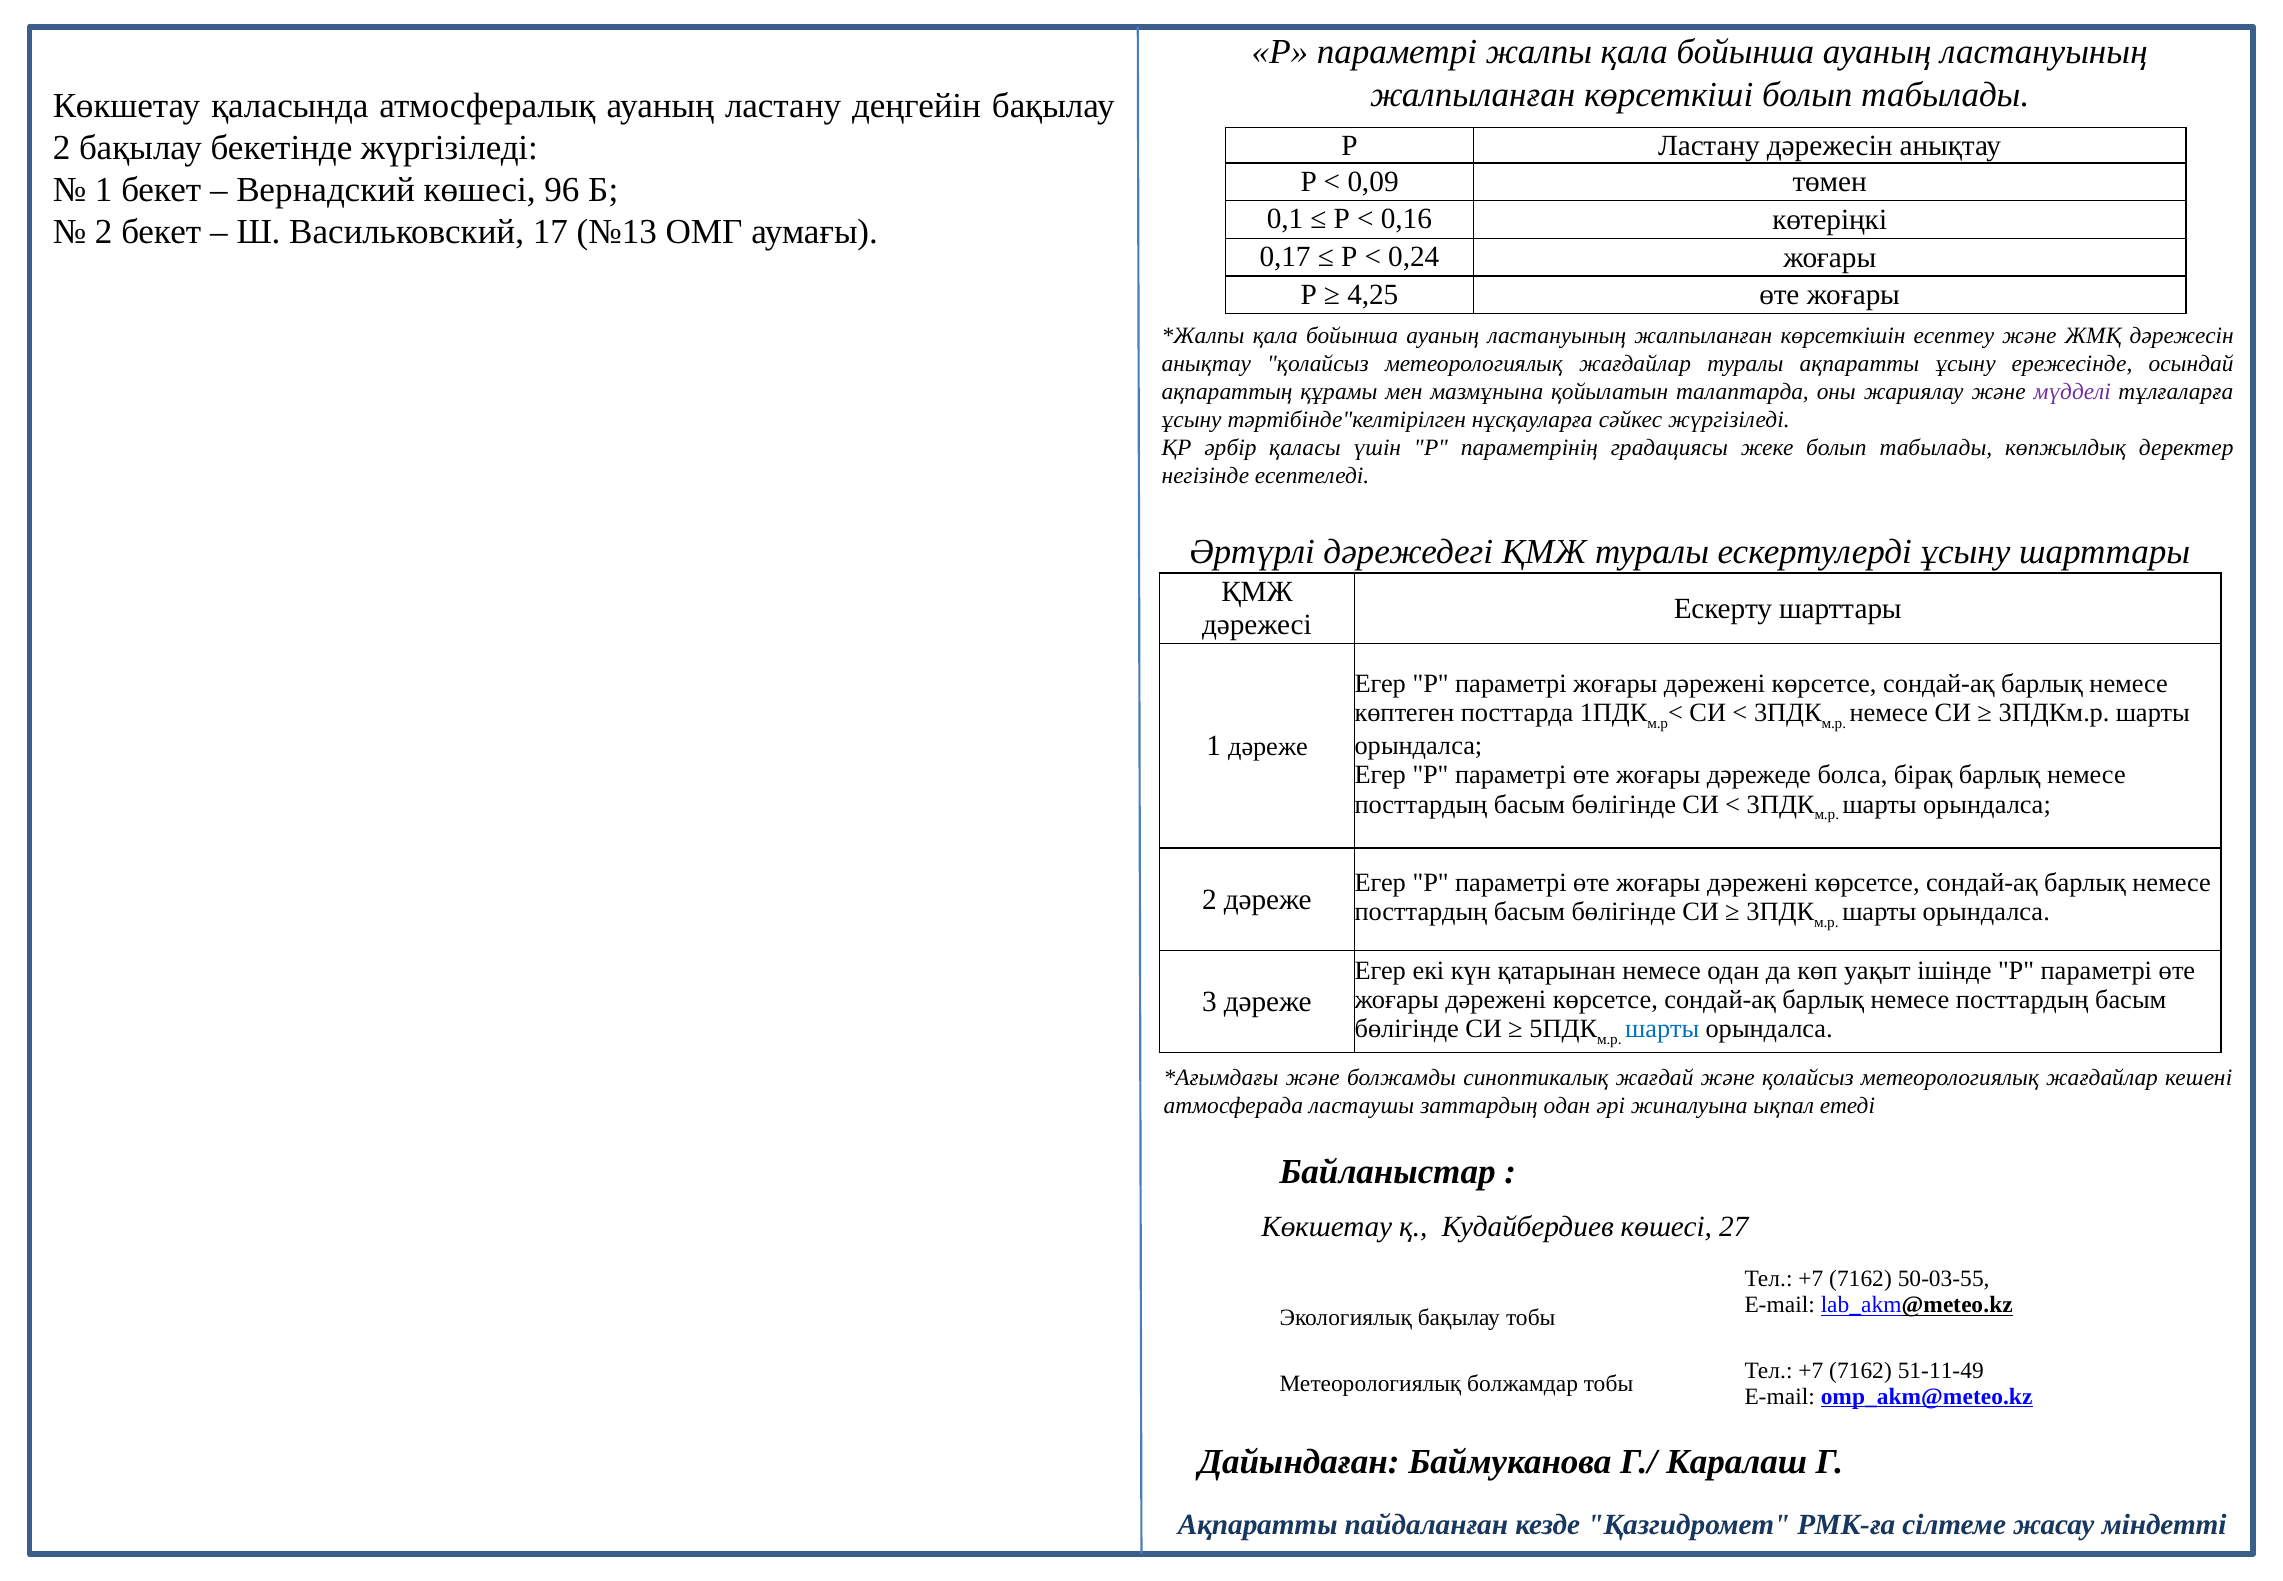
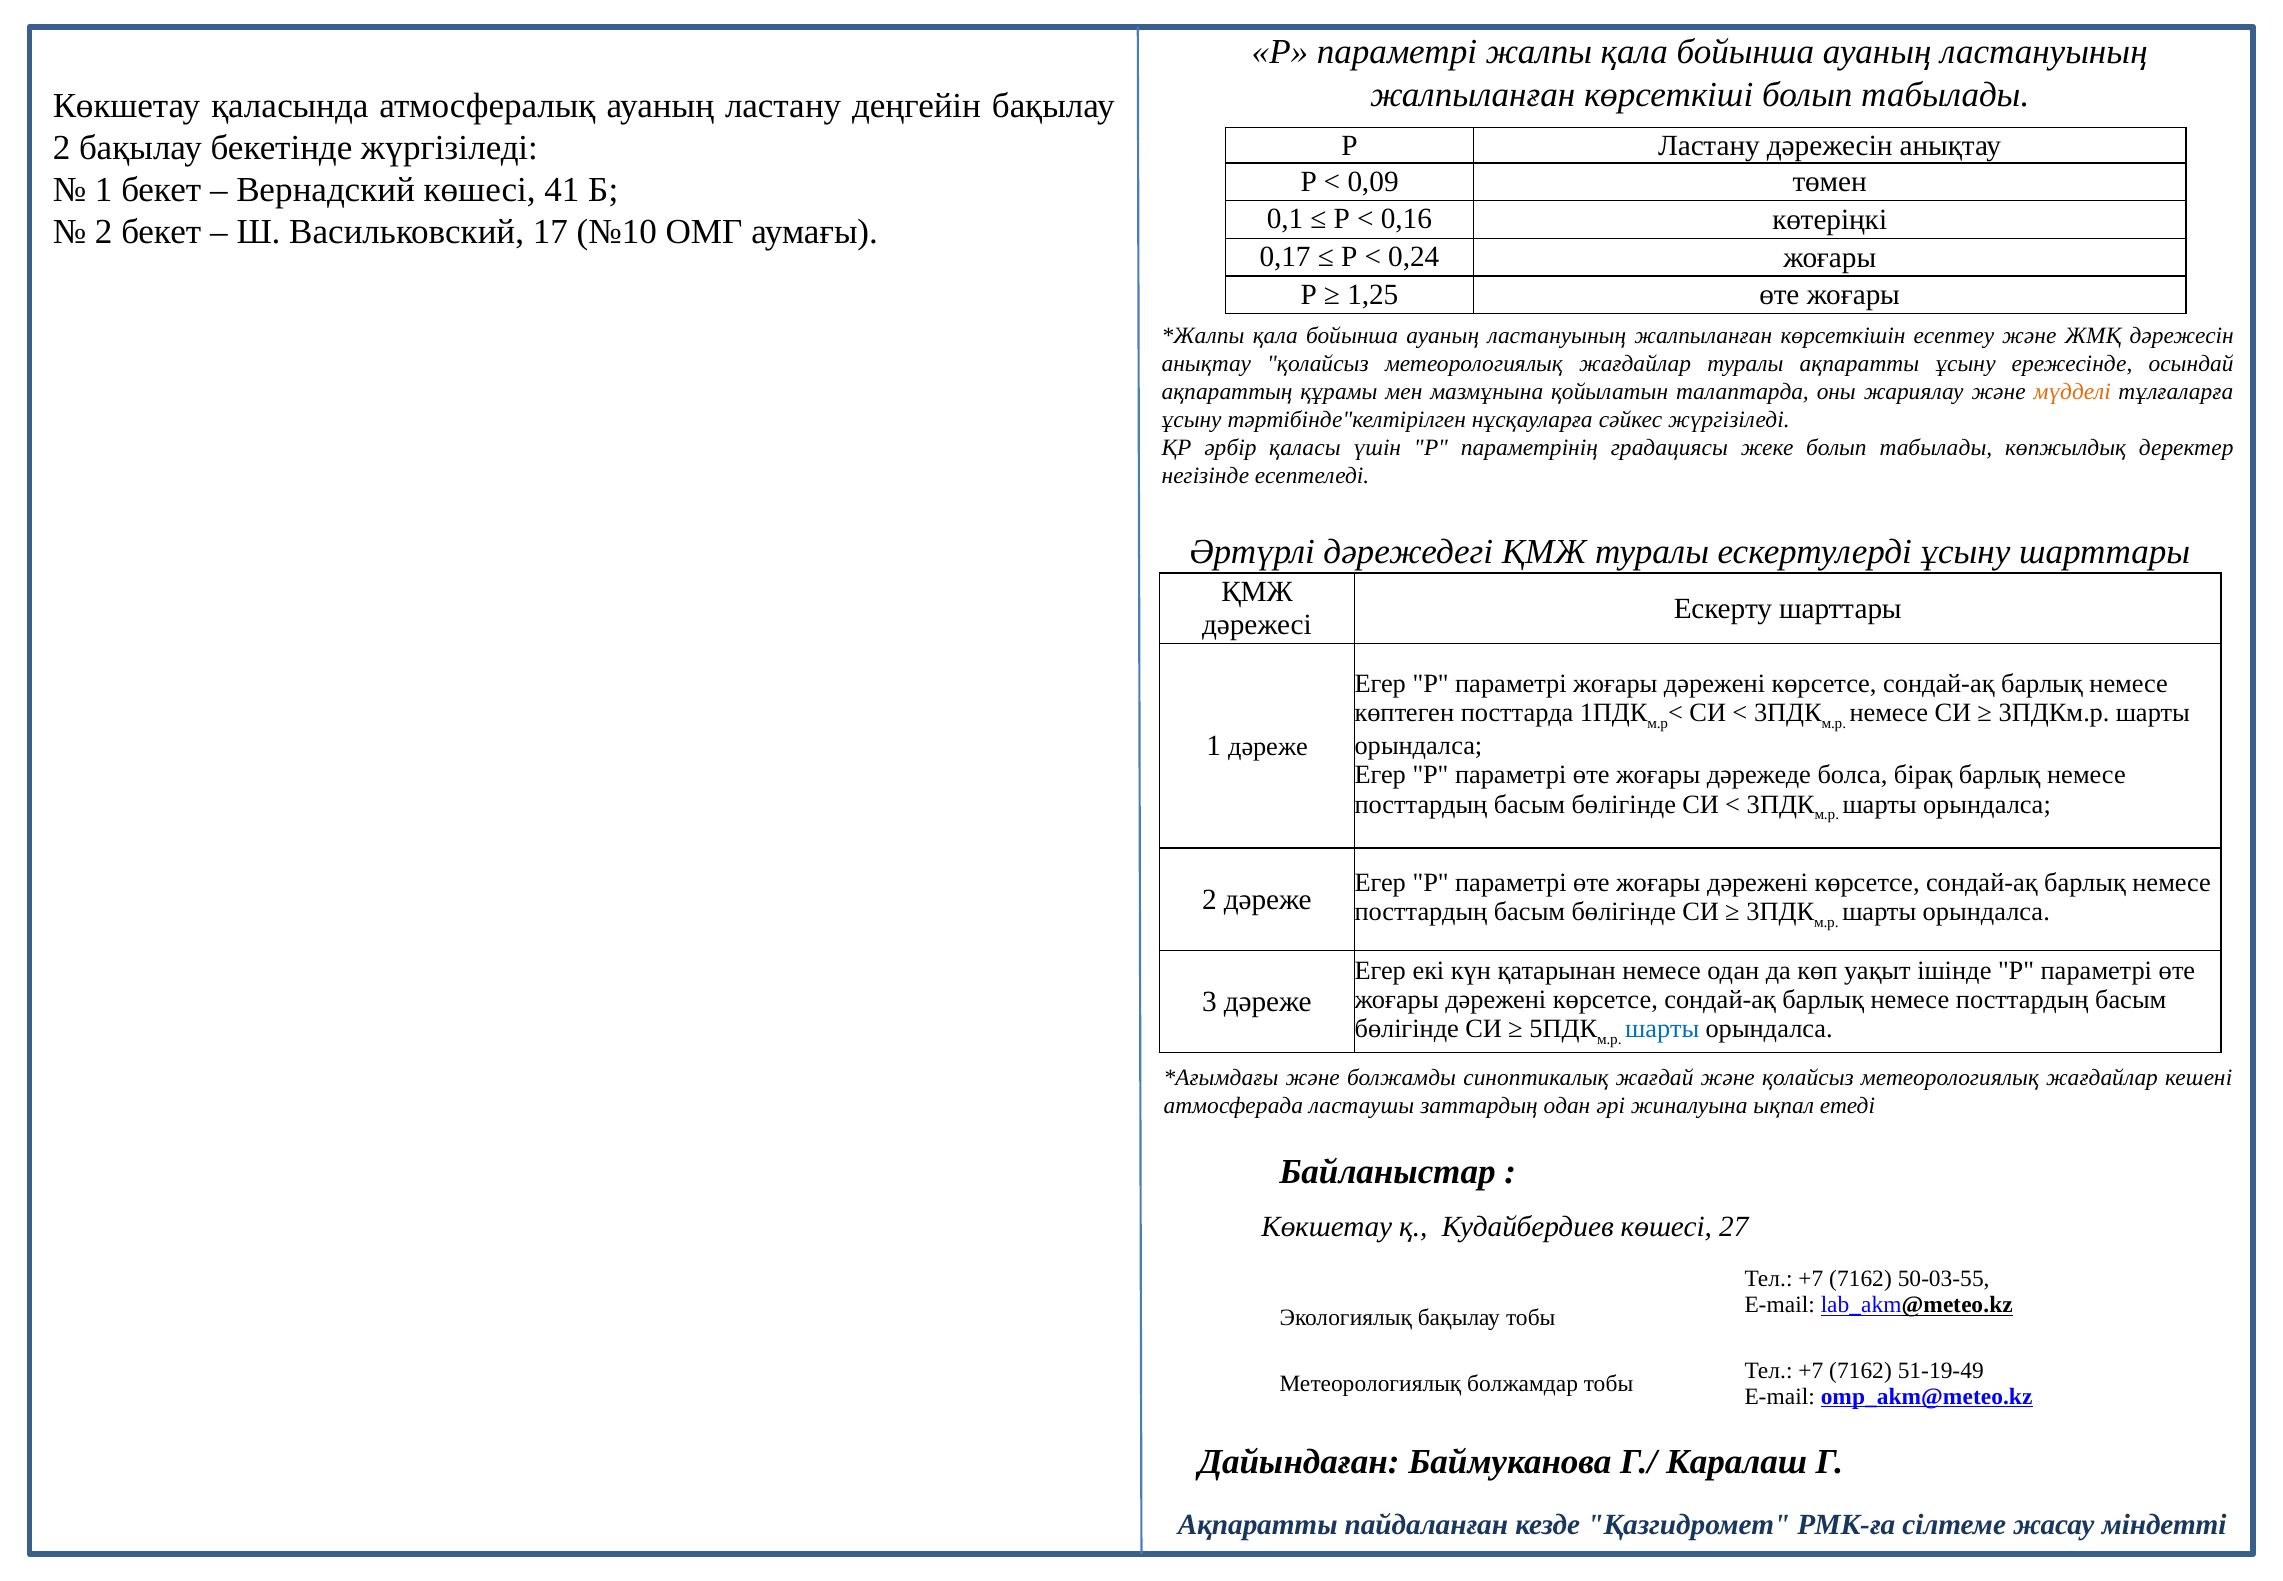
96: 96 -> 41
№13: №13 -> №10
4,25: 4,25 -> 1,25
мүдделі colour: purple -> orange
51-11-49: 51-11-49 -> 51-19-49
